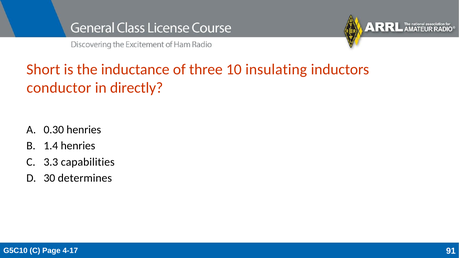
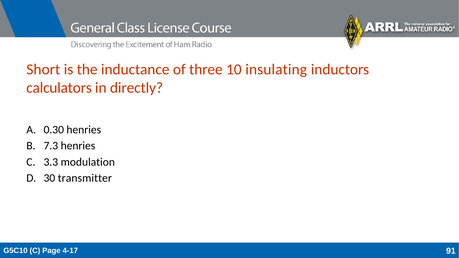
conductor: conductor -> calculators
1.4: 1.4 -> 7.3
capabilities: capabilities -> modulation
determines: determines -> transmitter
